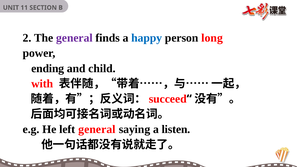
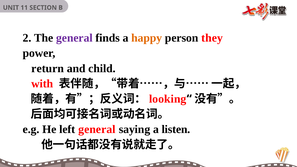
happy colour: blue -> orange
long: long -> they
ending: ending -> return
succeed: succeed -> looking
